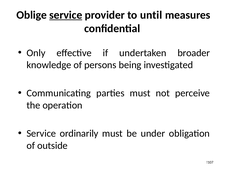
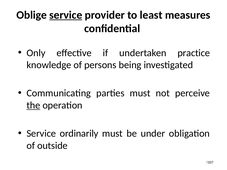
until: until -> least
broader: broader -> practice
the underline: none -> present
